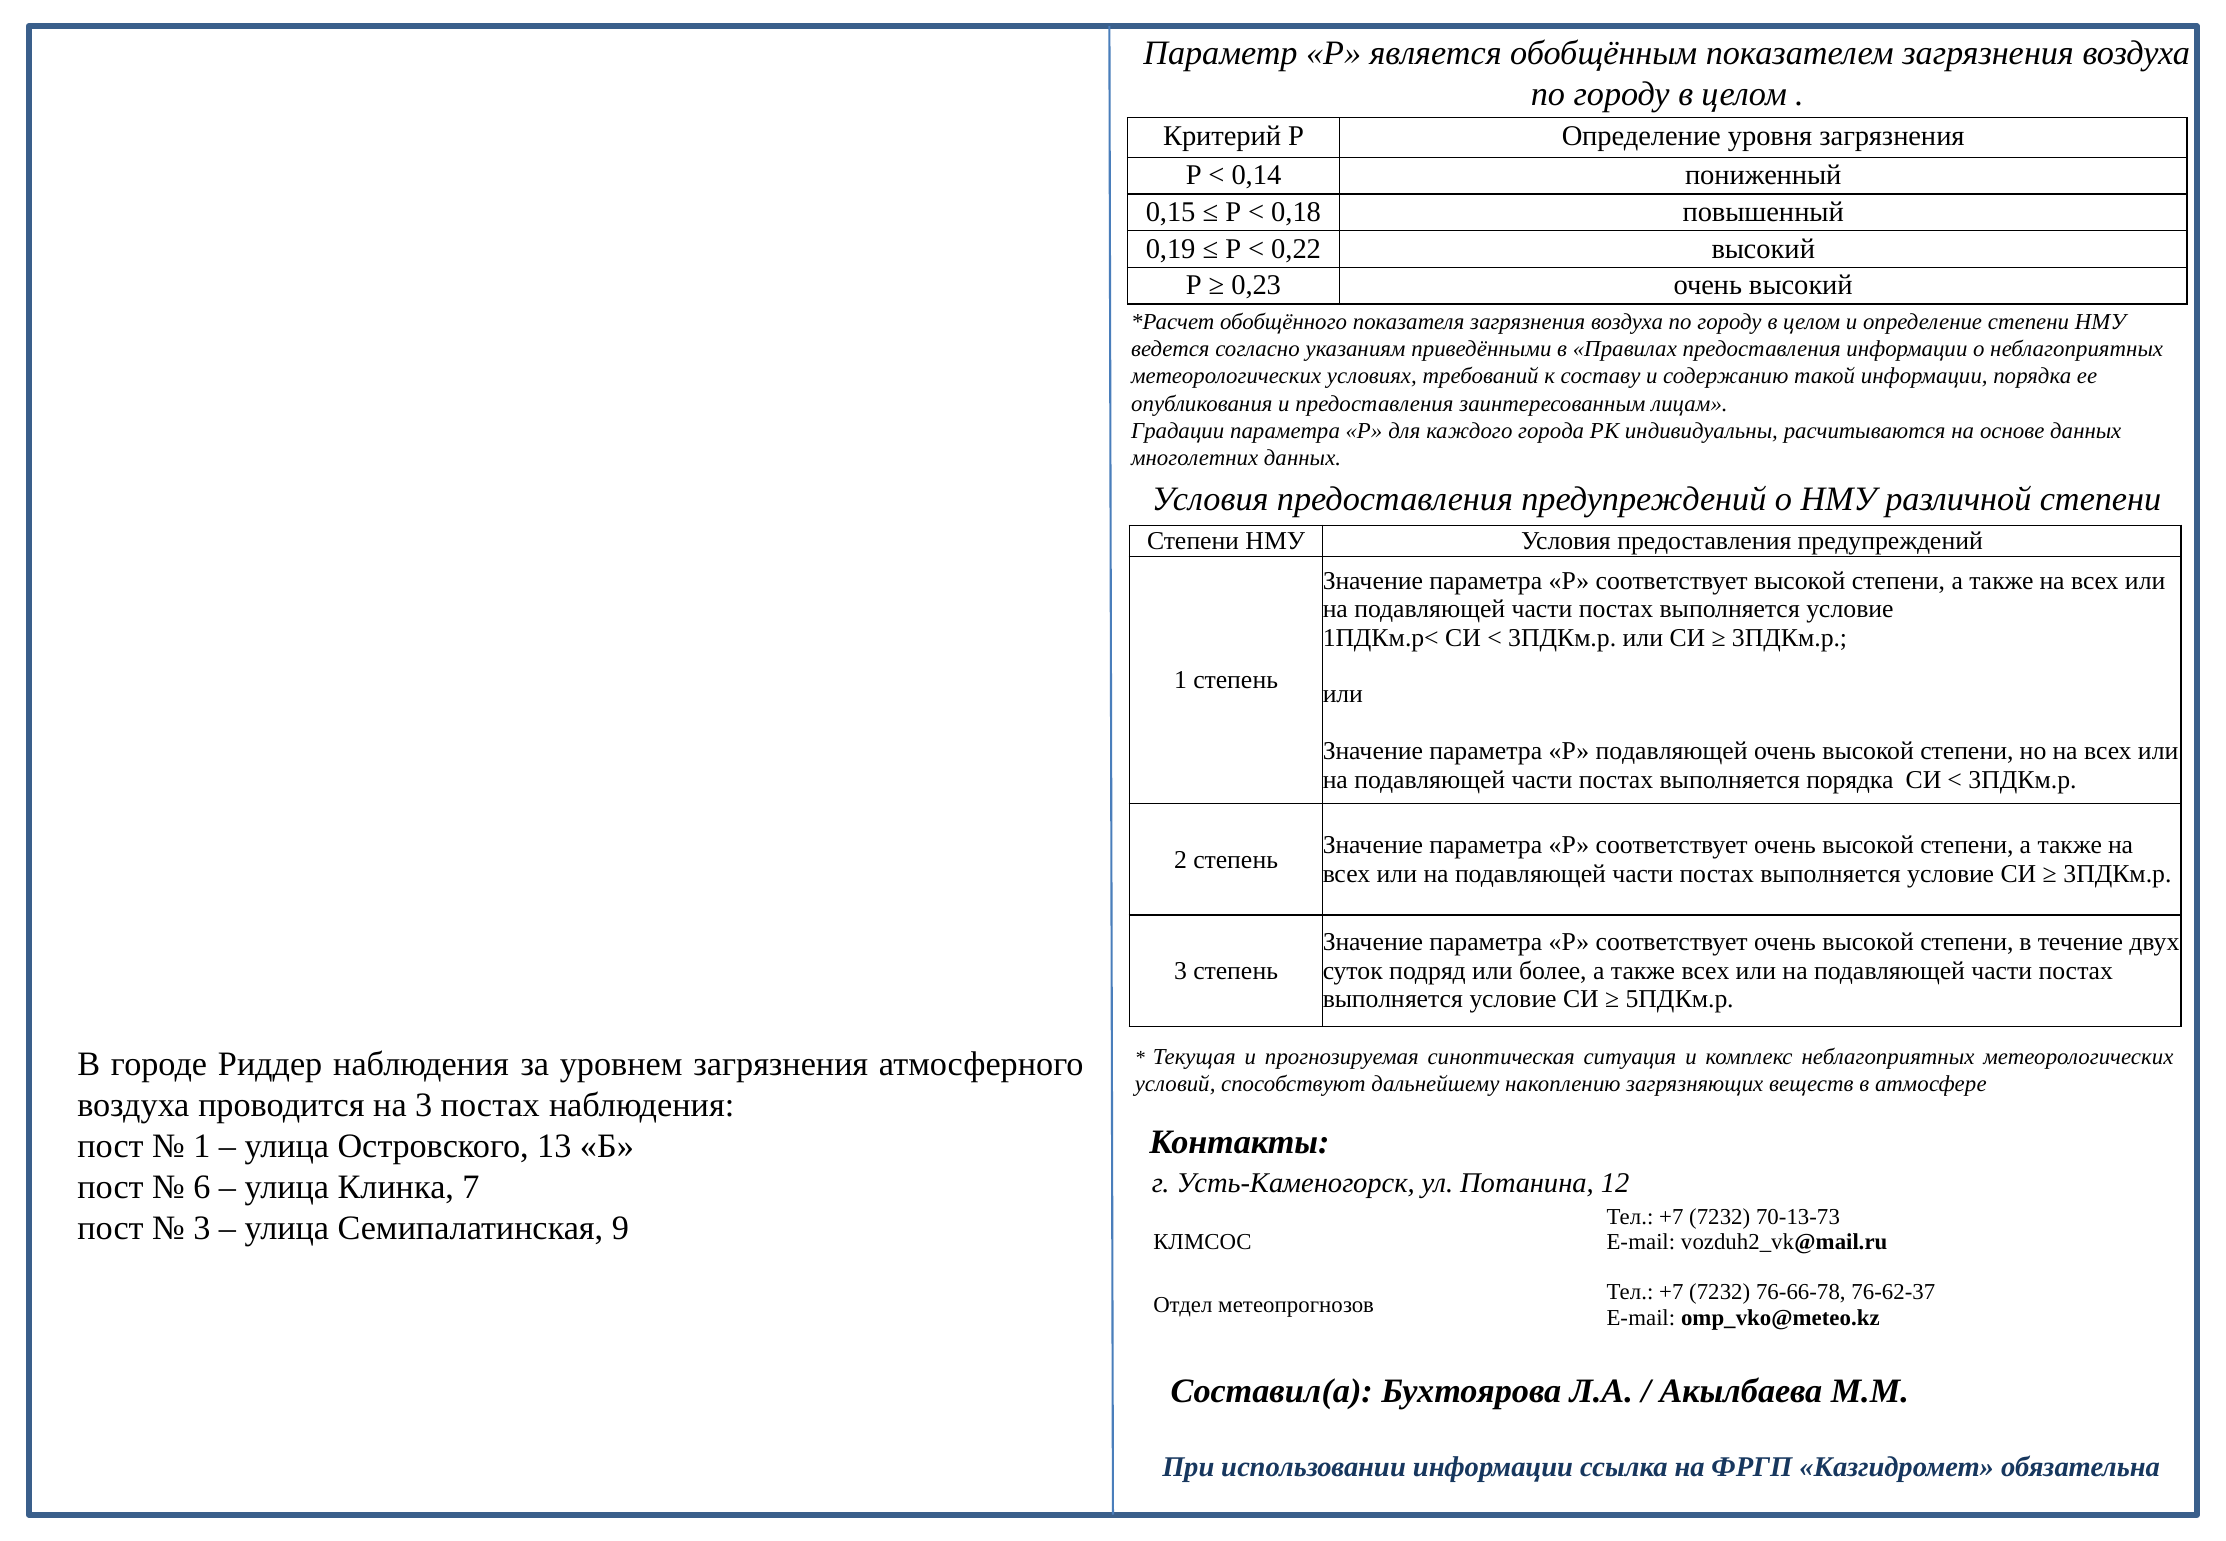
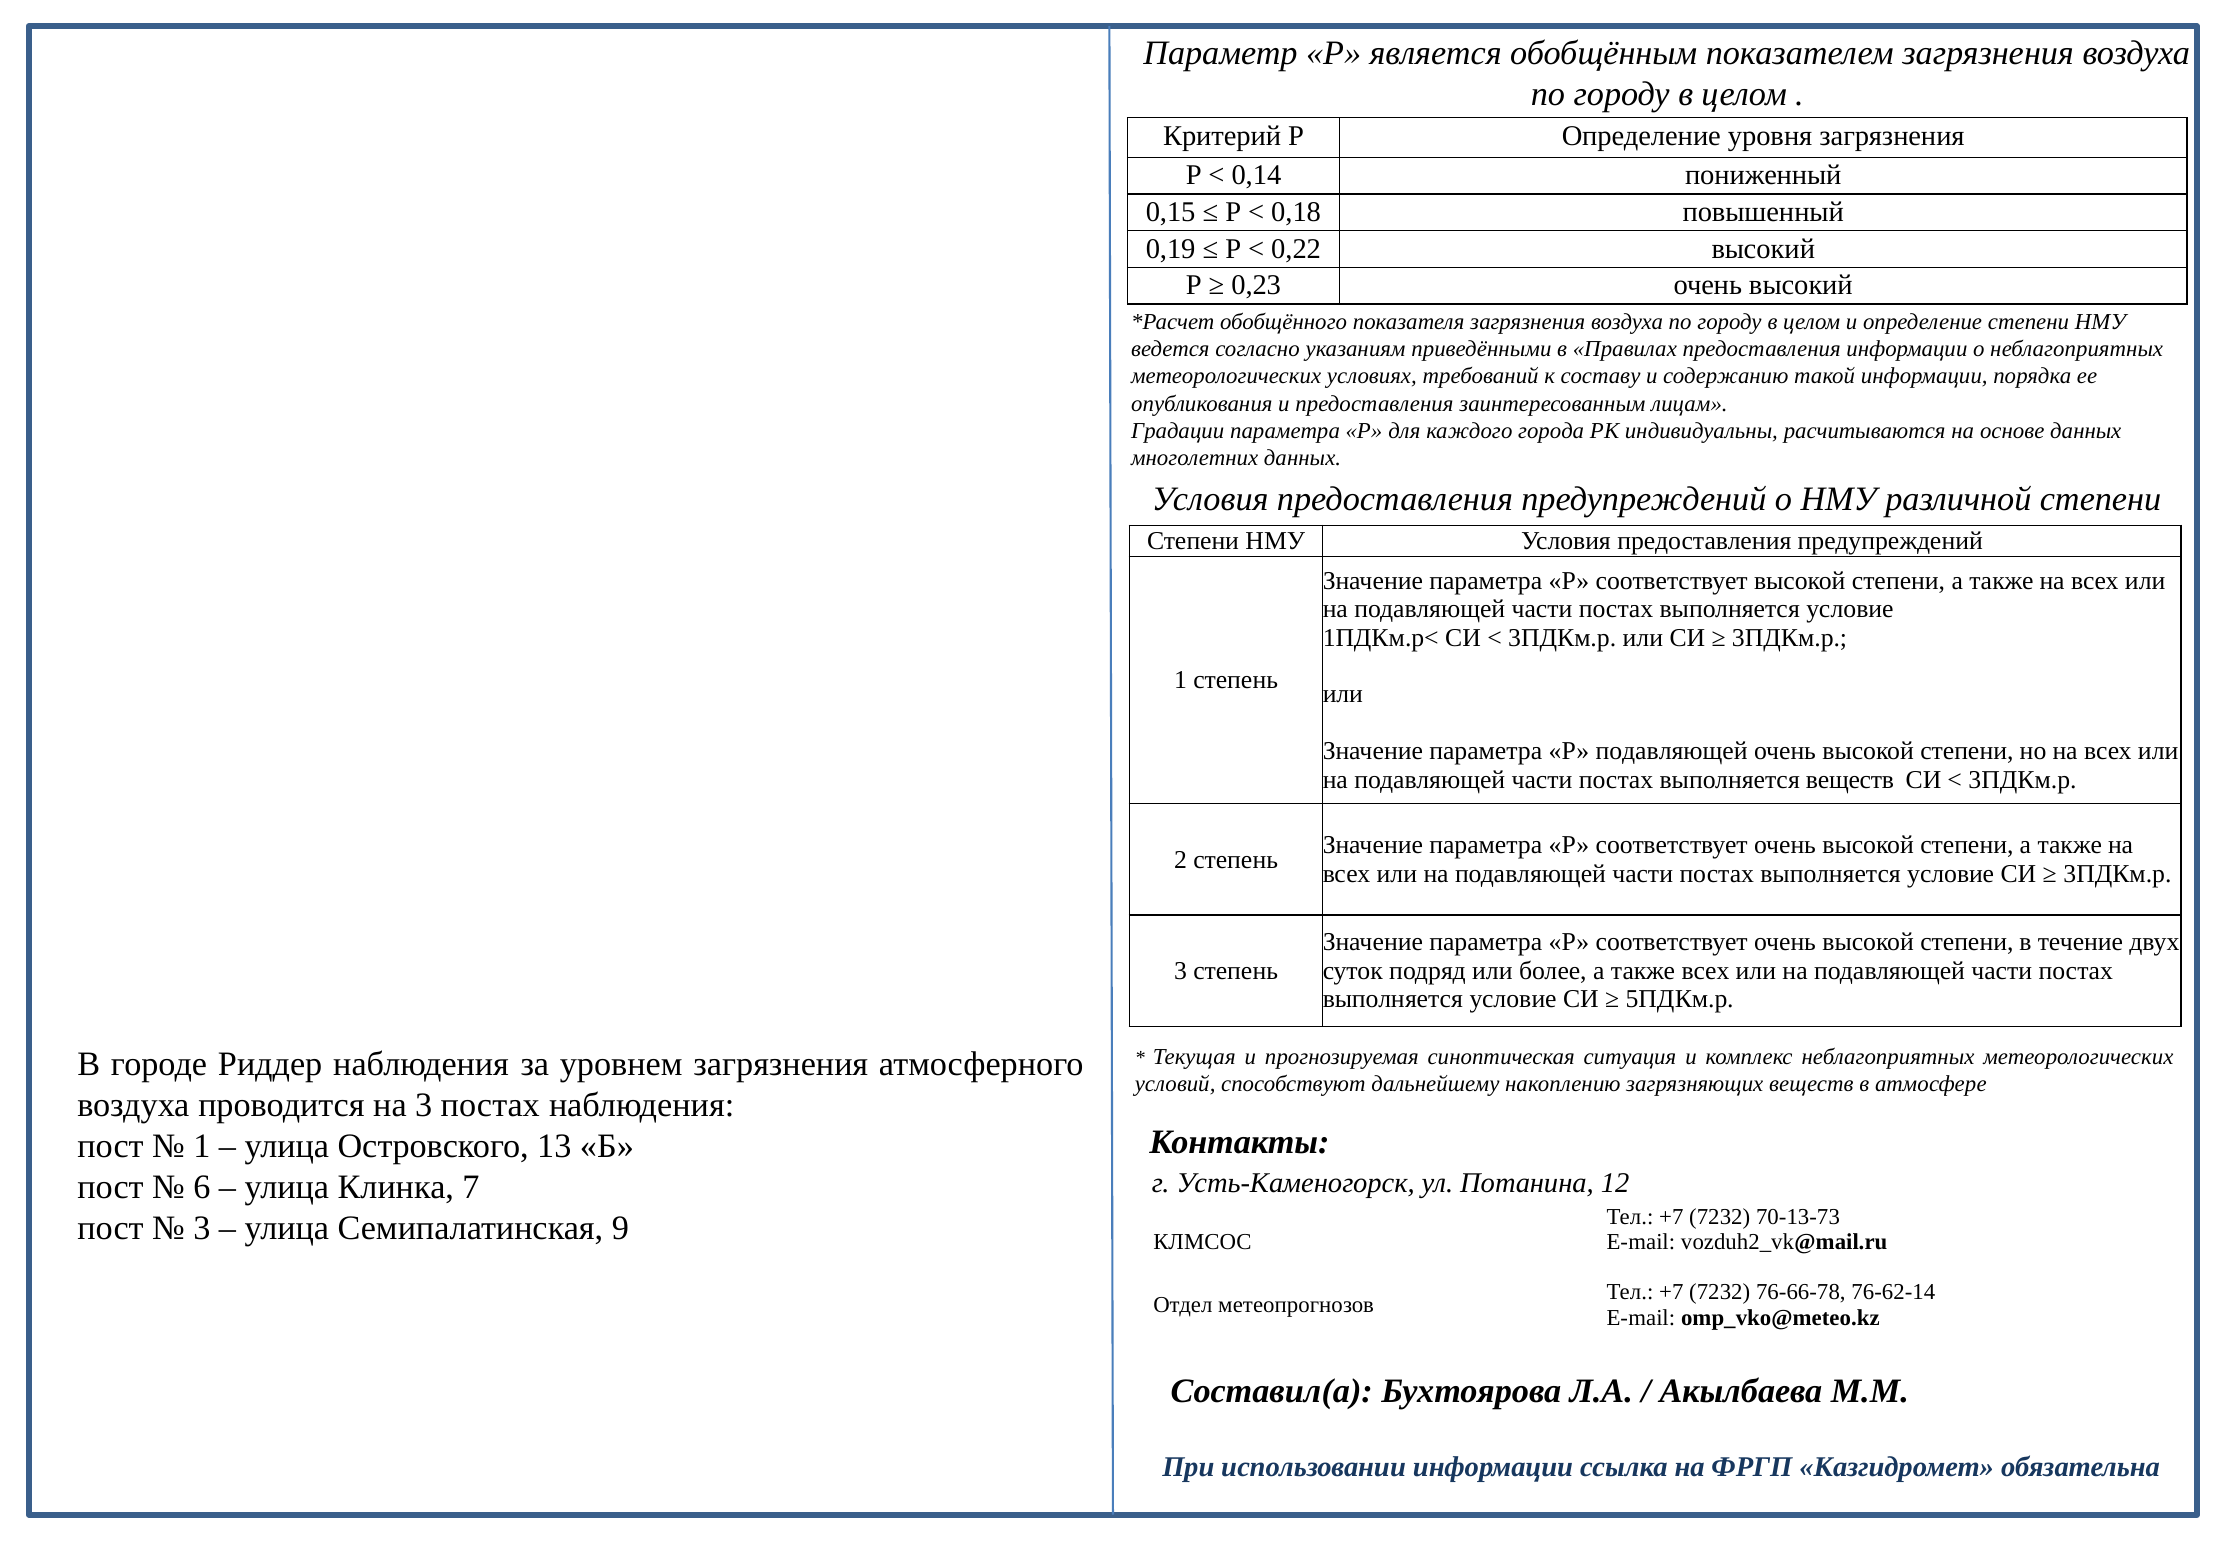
выполняется порядка: порядка -> веществ
76-62-37: 76-62-37 -> 76-62-14
